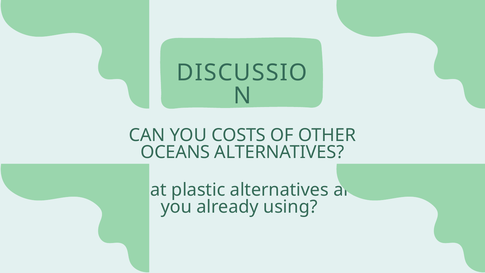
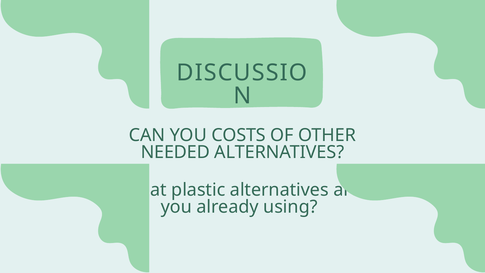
OCEANS: OCEANS -> NEEDED
